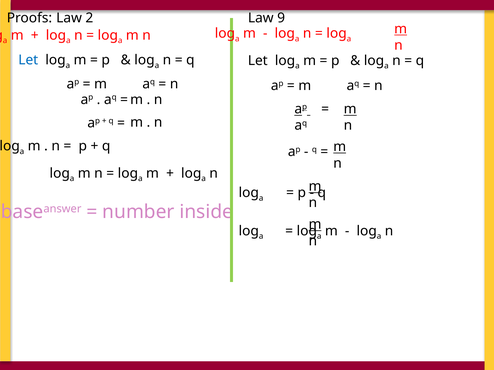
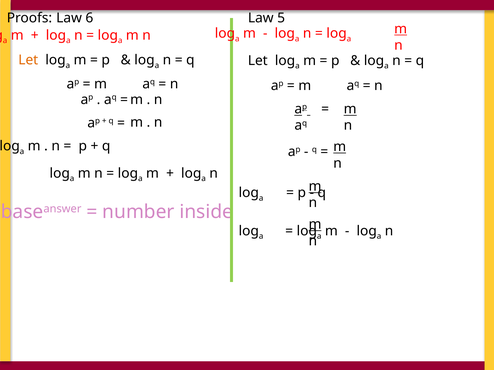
2: 2 -> 6
9: 9 -> 5
Let at (28, 60) colour: blue -> orange
